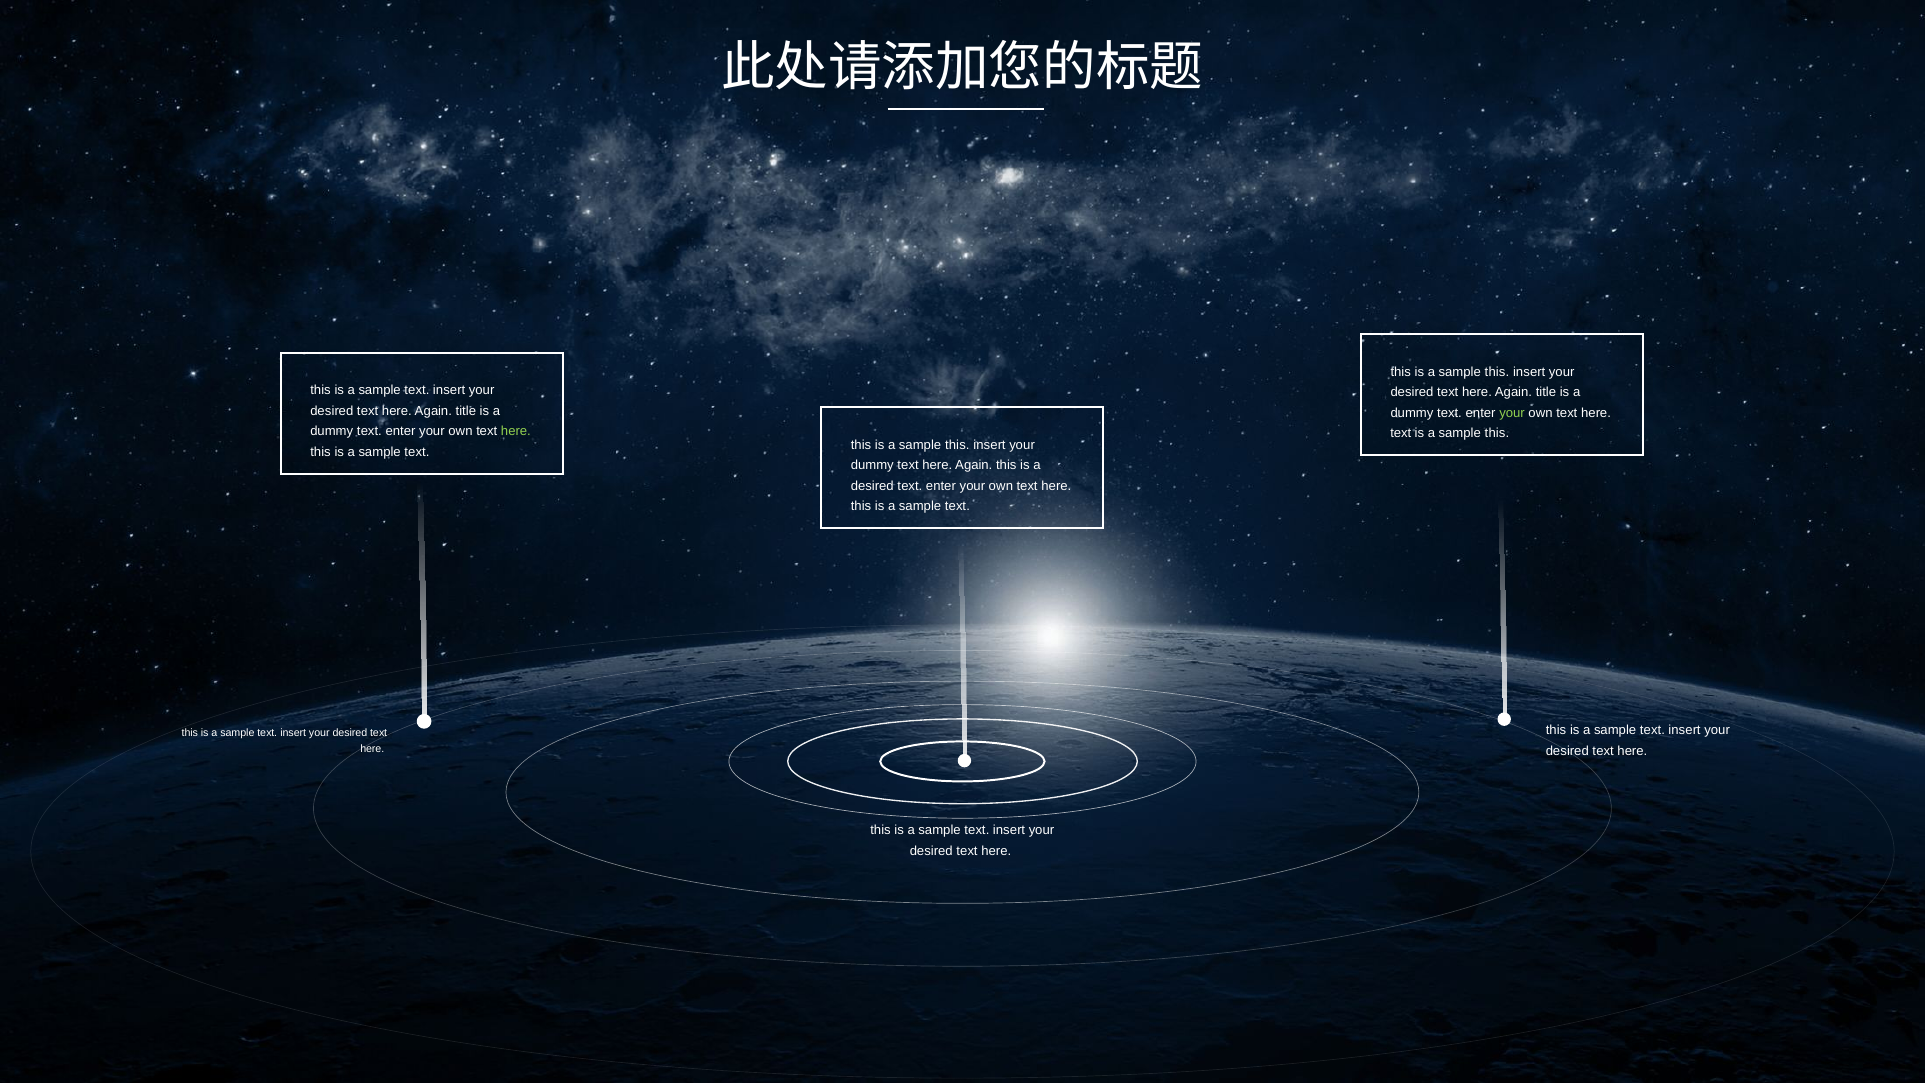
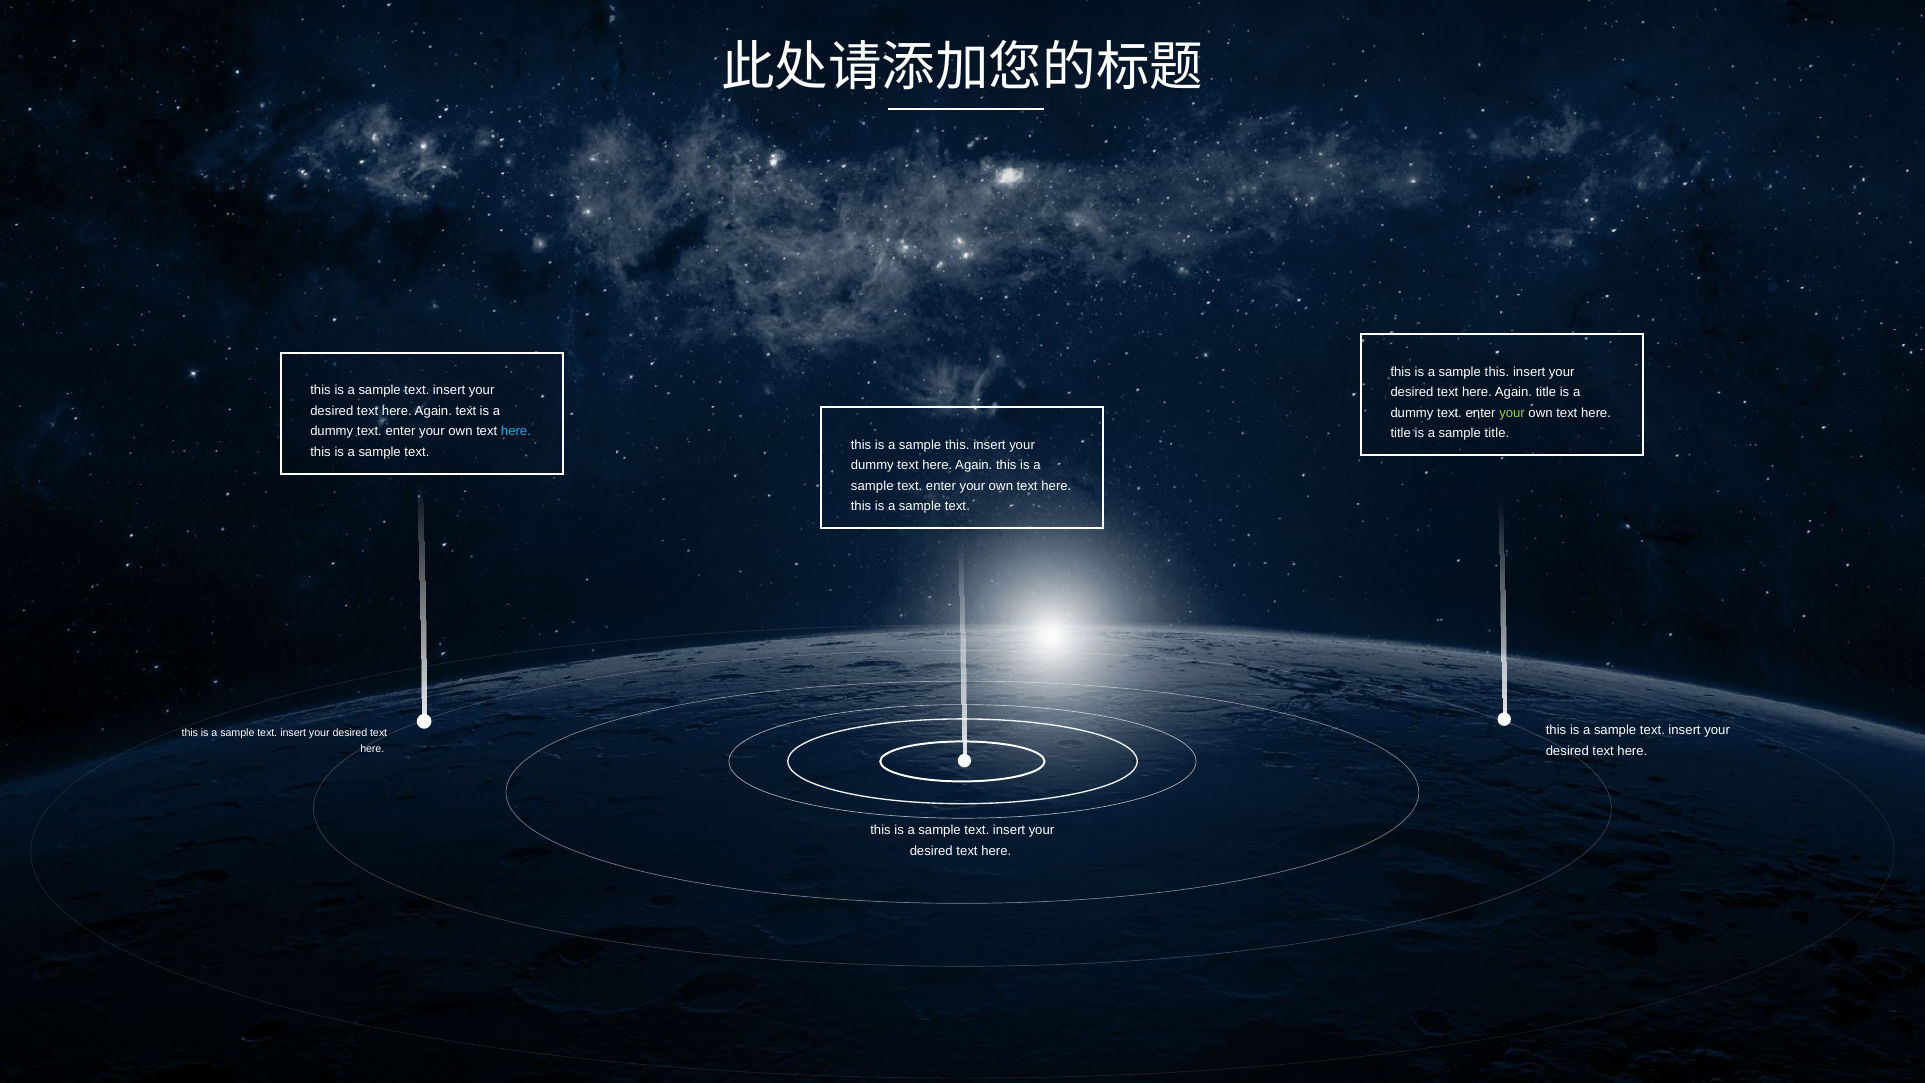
title at (466, 411): title -> text
here at (516, 431) colour: light green -> light blue
text at (1401, 433): text -> title
this at (1497, 433): this -> title
desired at (872, 486): desired -> sample
